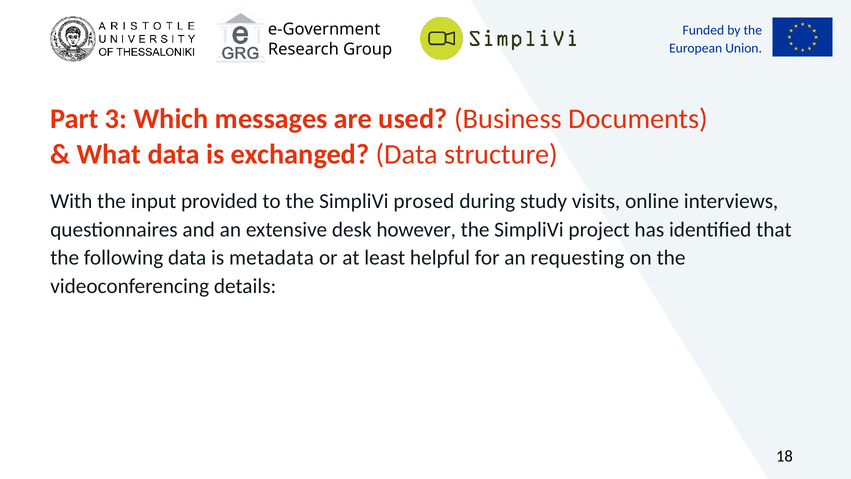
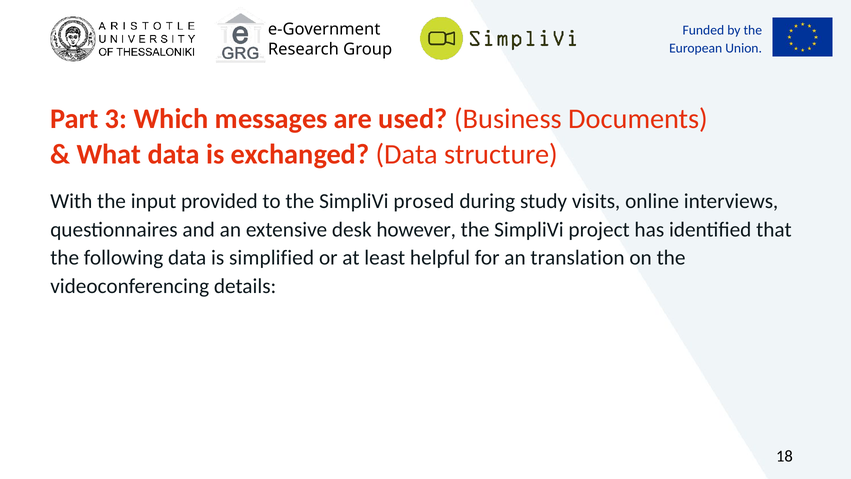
metadata: metadata -> simplified
requesting: requesting -> translation
